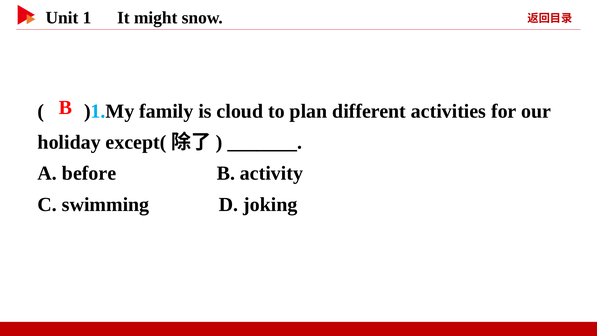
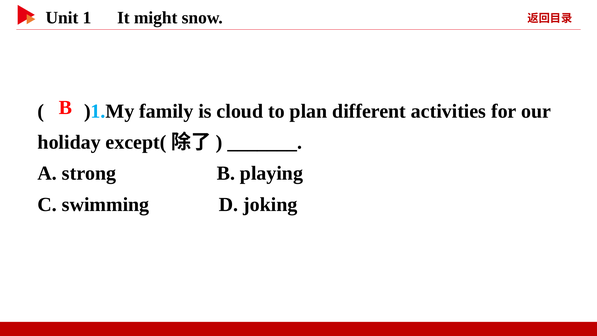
before: before -> strong
activity: activity -> playing
